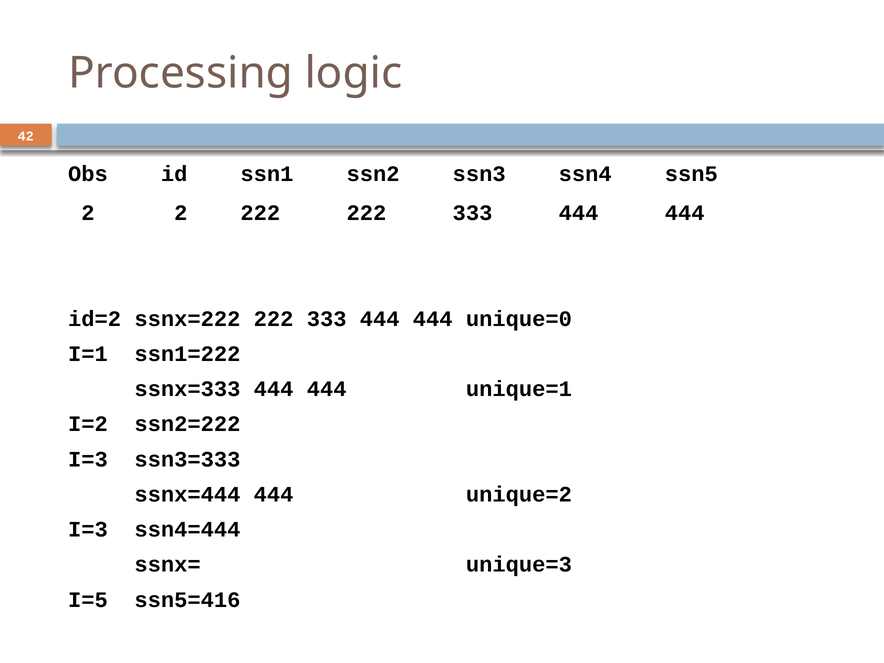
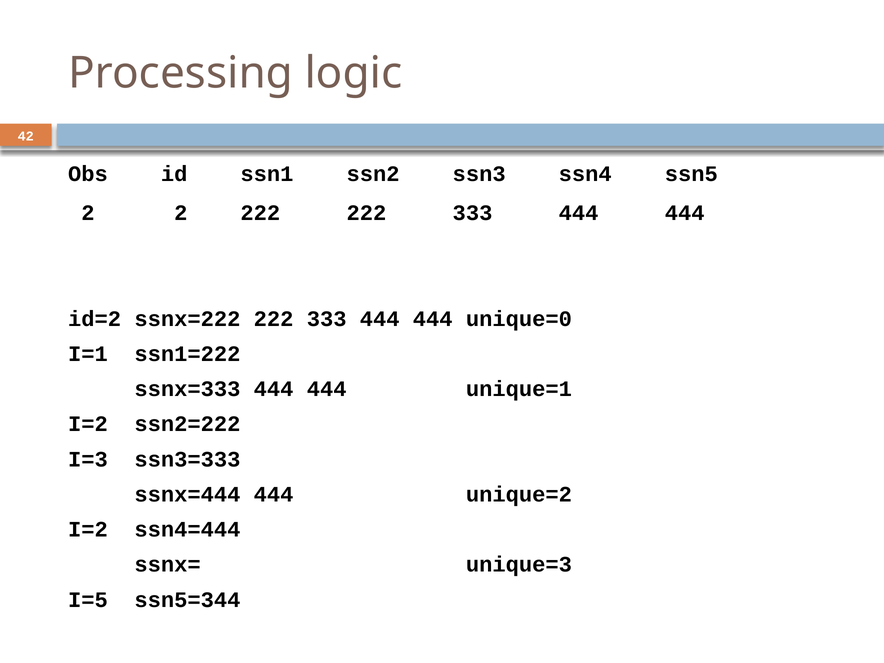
I=3 at (88, 530): I=3 -> I=2
ssn5=416: ssn5=416 -> ssn5=344
